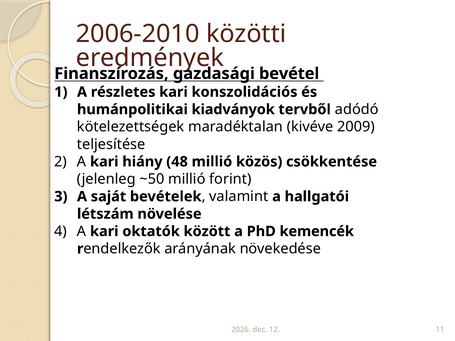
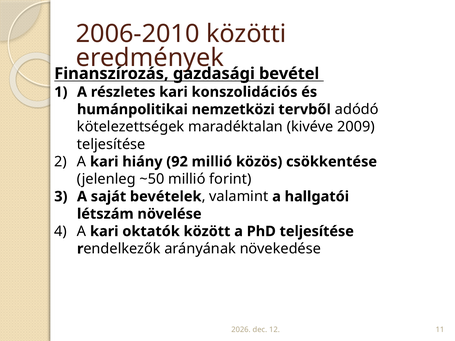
kiadványok: kiadványok -> nemzetközi
48: 48 -> 92
PhD kemencék: kemencék -> teljesítése
